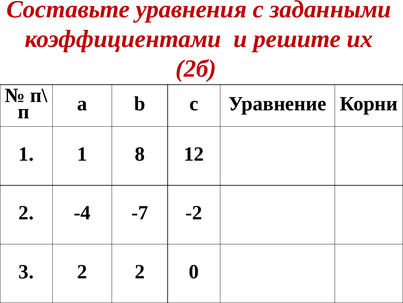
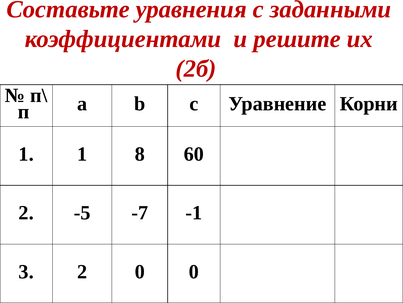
12: 12 -> 60
-4: -4 -> -5
-2: -2 -> -1
2 2: 2 -> 0
